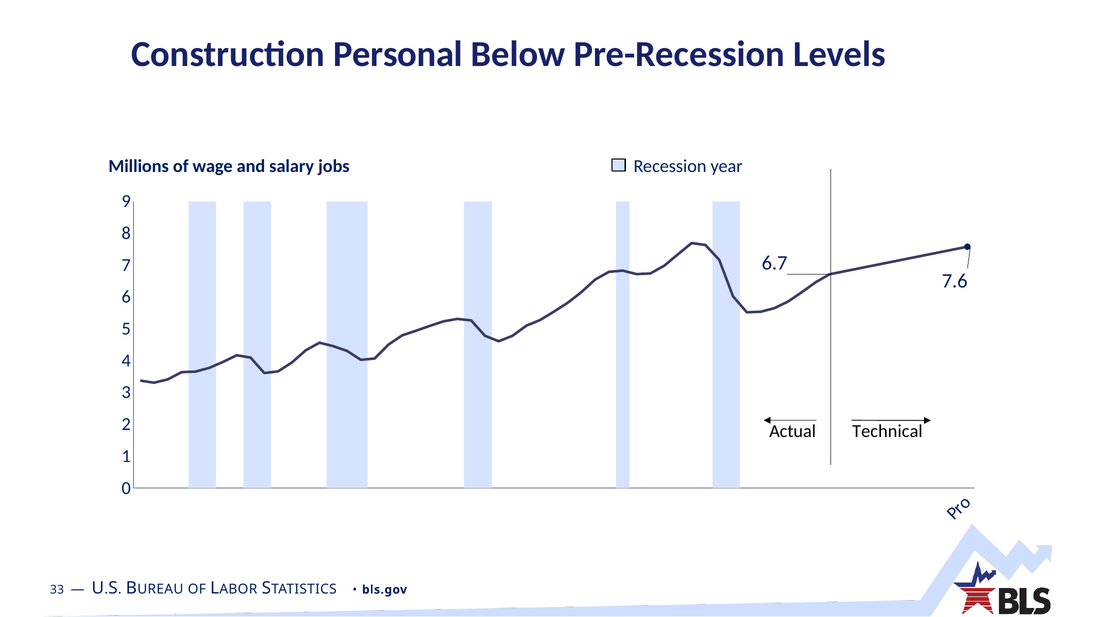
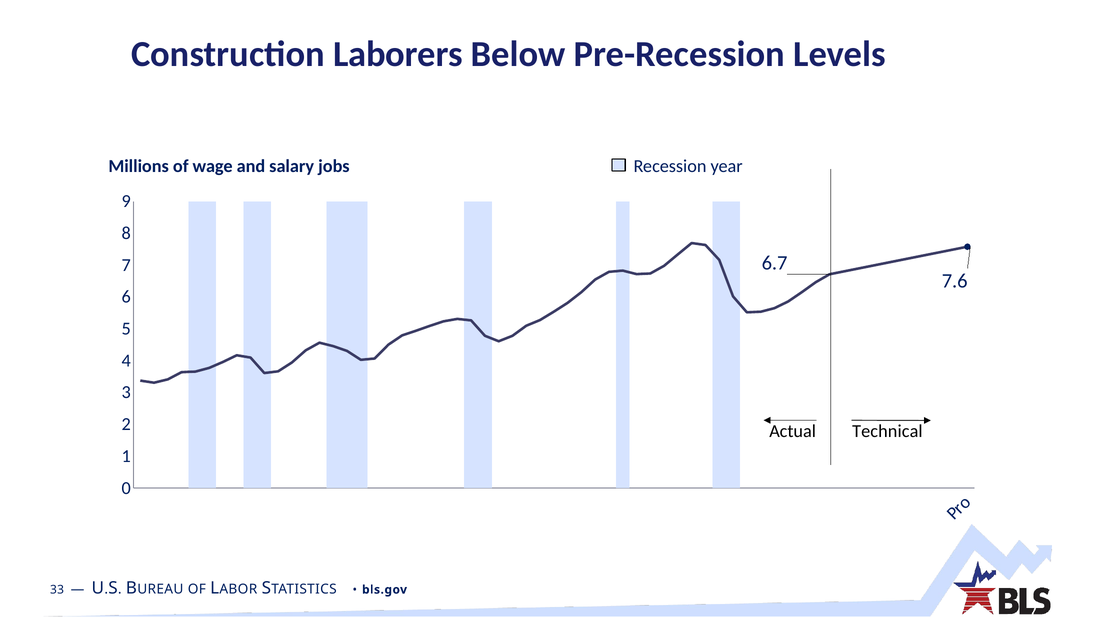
Personal: Personal -> Laborers
